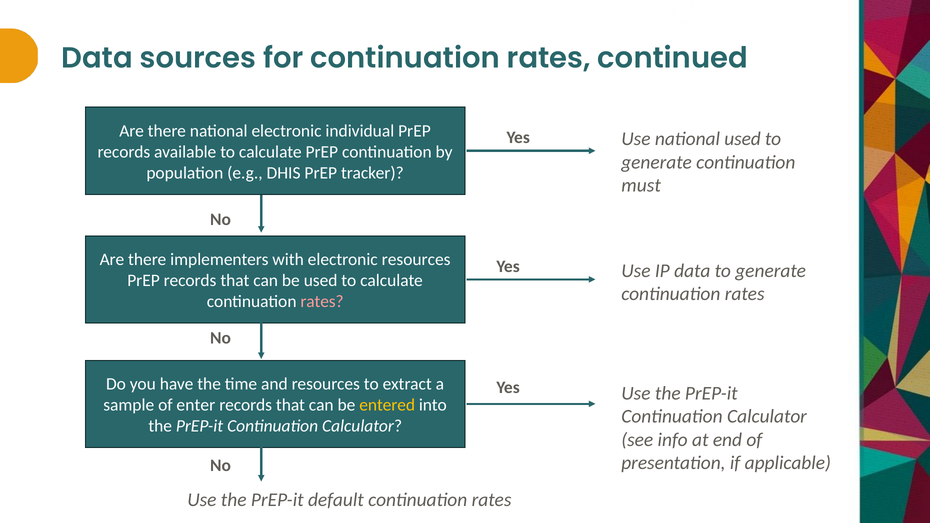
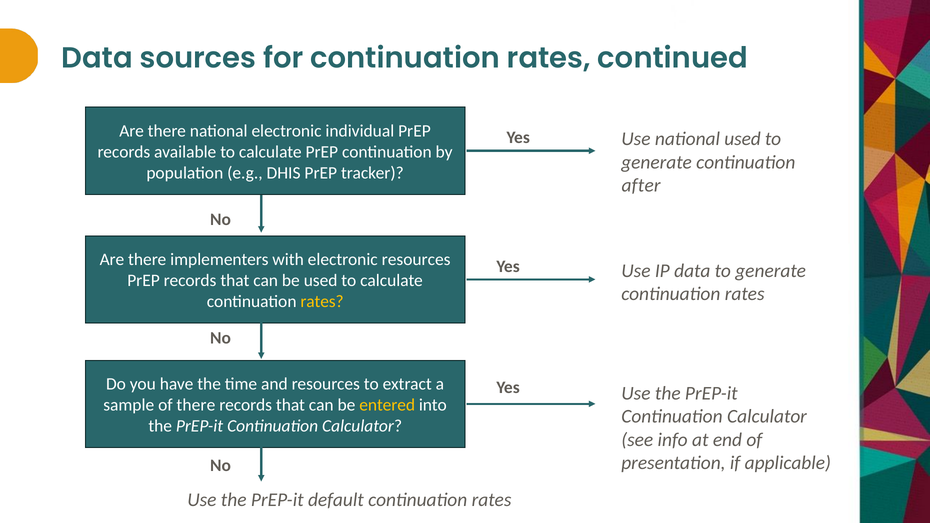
must: must -> after
rates at (322, 302) colour: pink -> yellow
of enter: enter -> there
